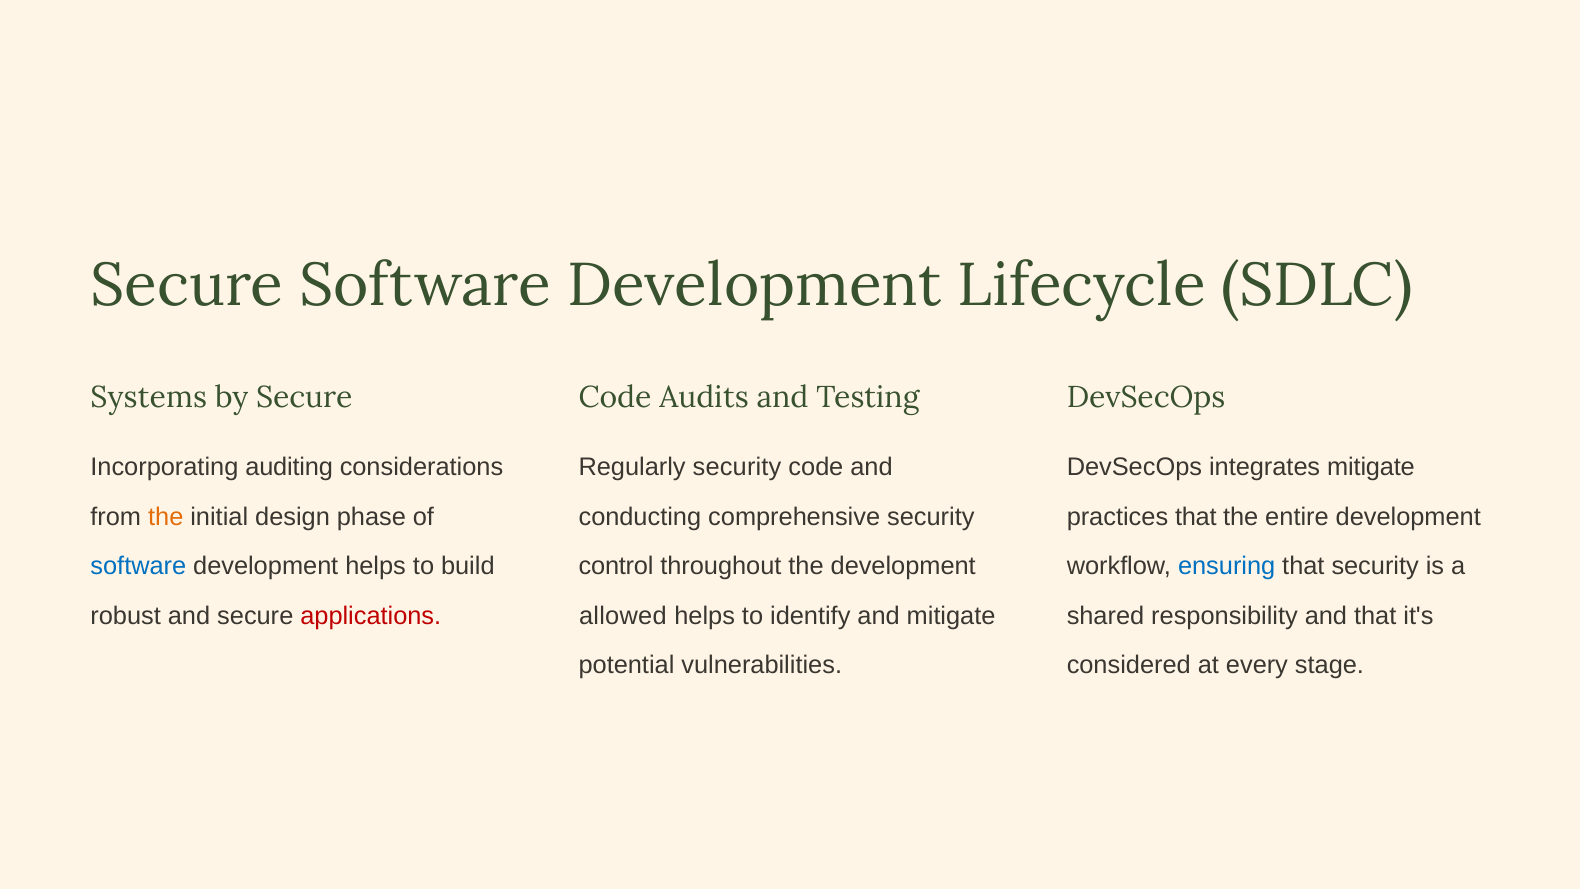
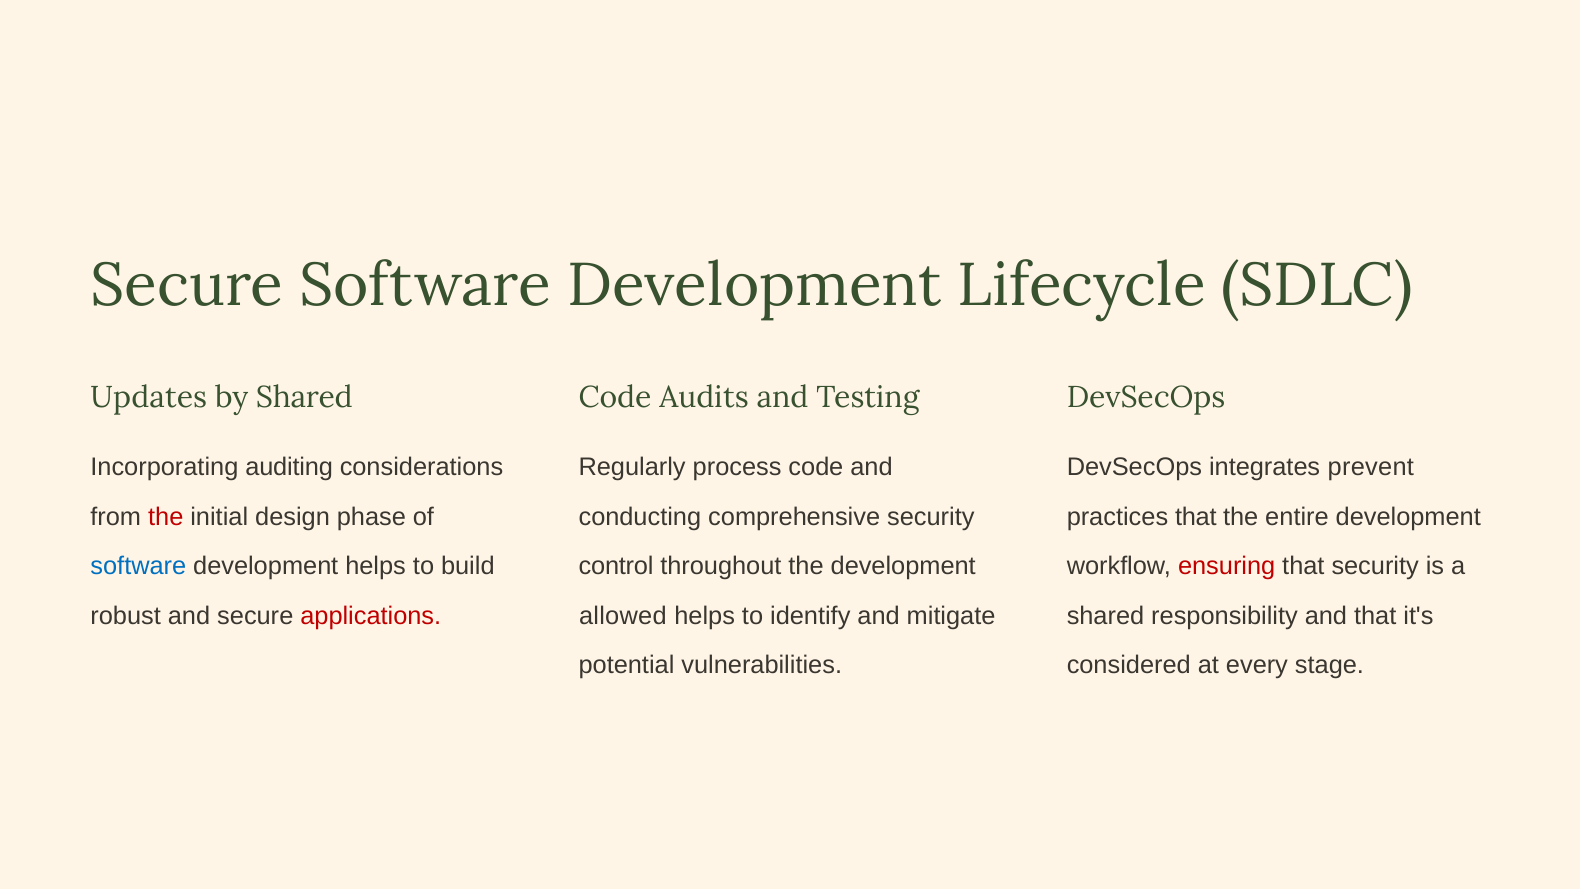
Systems: Systems -> Updates
by Secure: Secure -> Shared
Regularly security: security -> process
integrates mitigate: mitigate -> prevent
the at (166, 517) colour: orange -> red
ensuring colour: blue -> red
